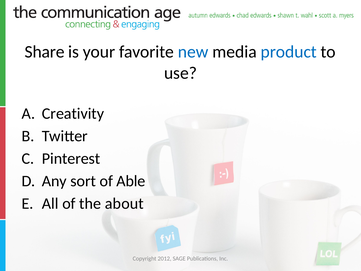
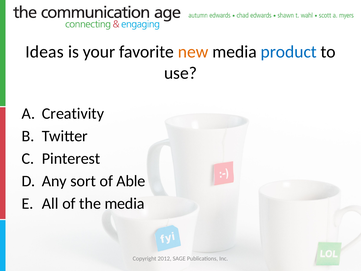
Share: Share -> Ideas
new colour: blue -> orange
the about: about -> media
